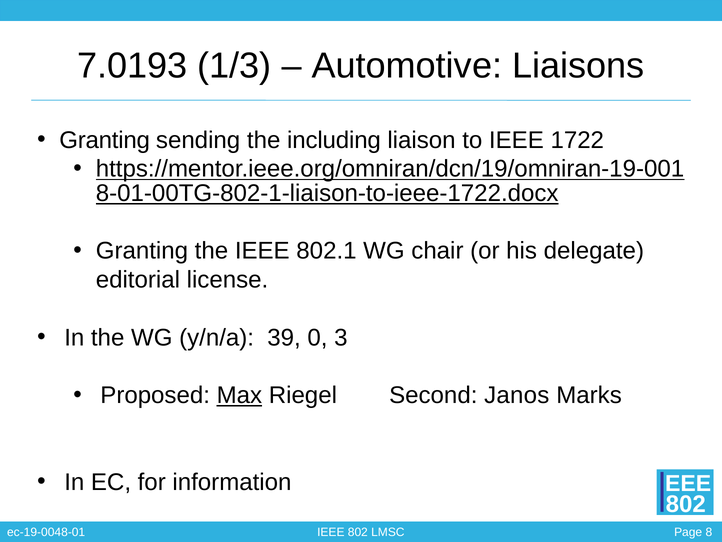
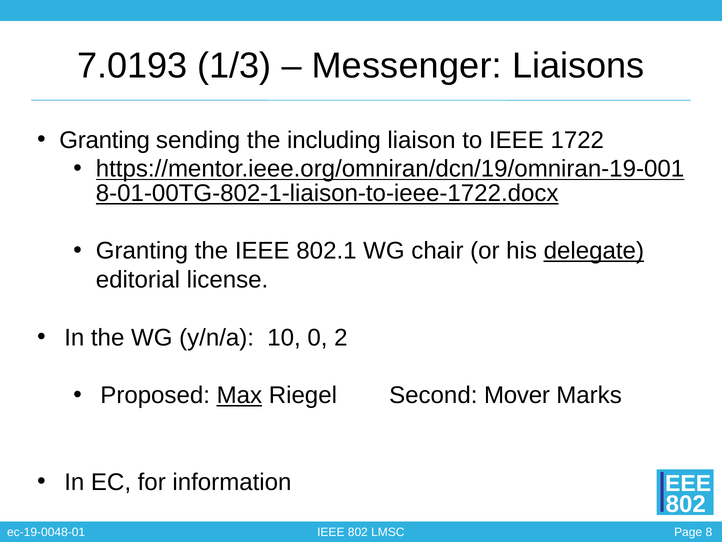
Automotive: Automotive -> Messenger
delegate underline: none -> present
39: 39 -> 10
3: 3 -> 2
Janos: Janos -> Mover
